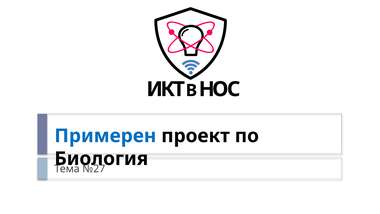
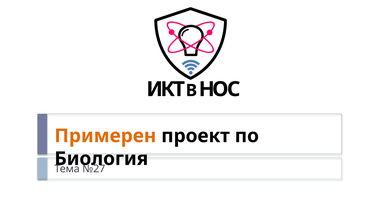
Примерен colour: blue -> orange
